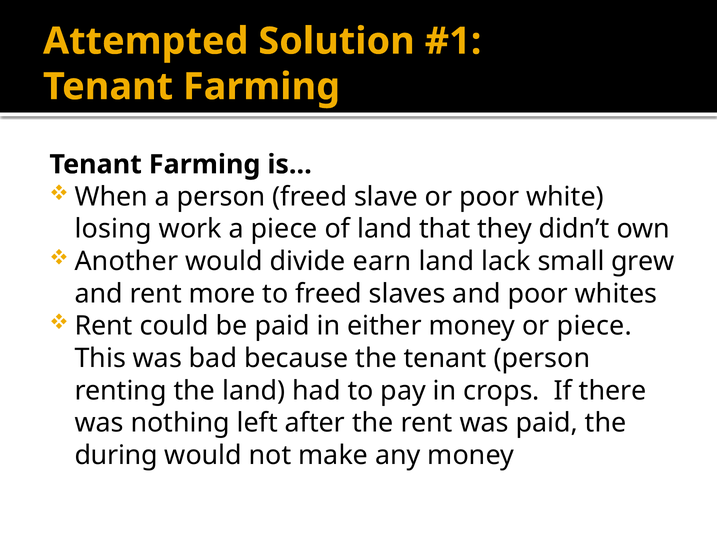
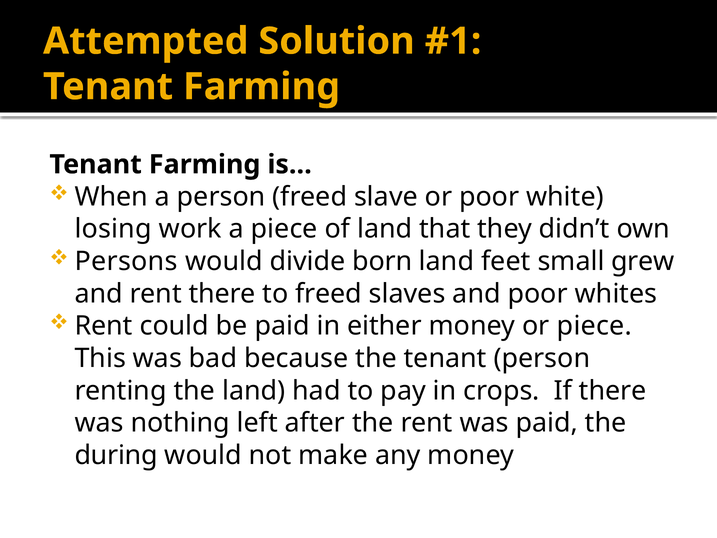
Another: Another -> Persons
earn: earn -> born
lack: lack -> feet
rent more: more -> there
